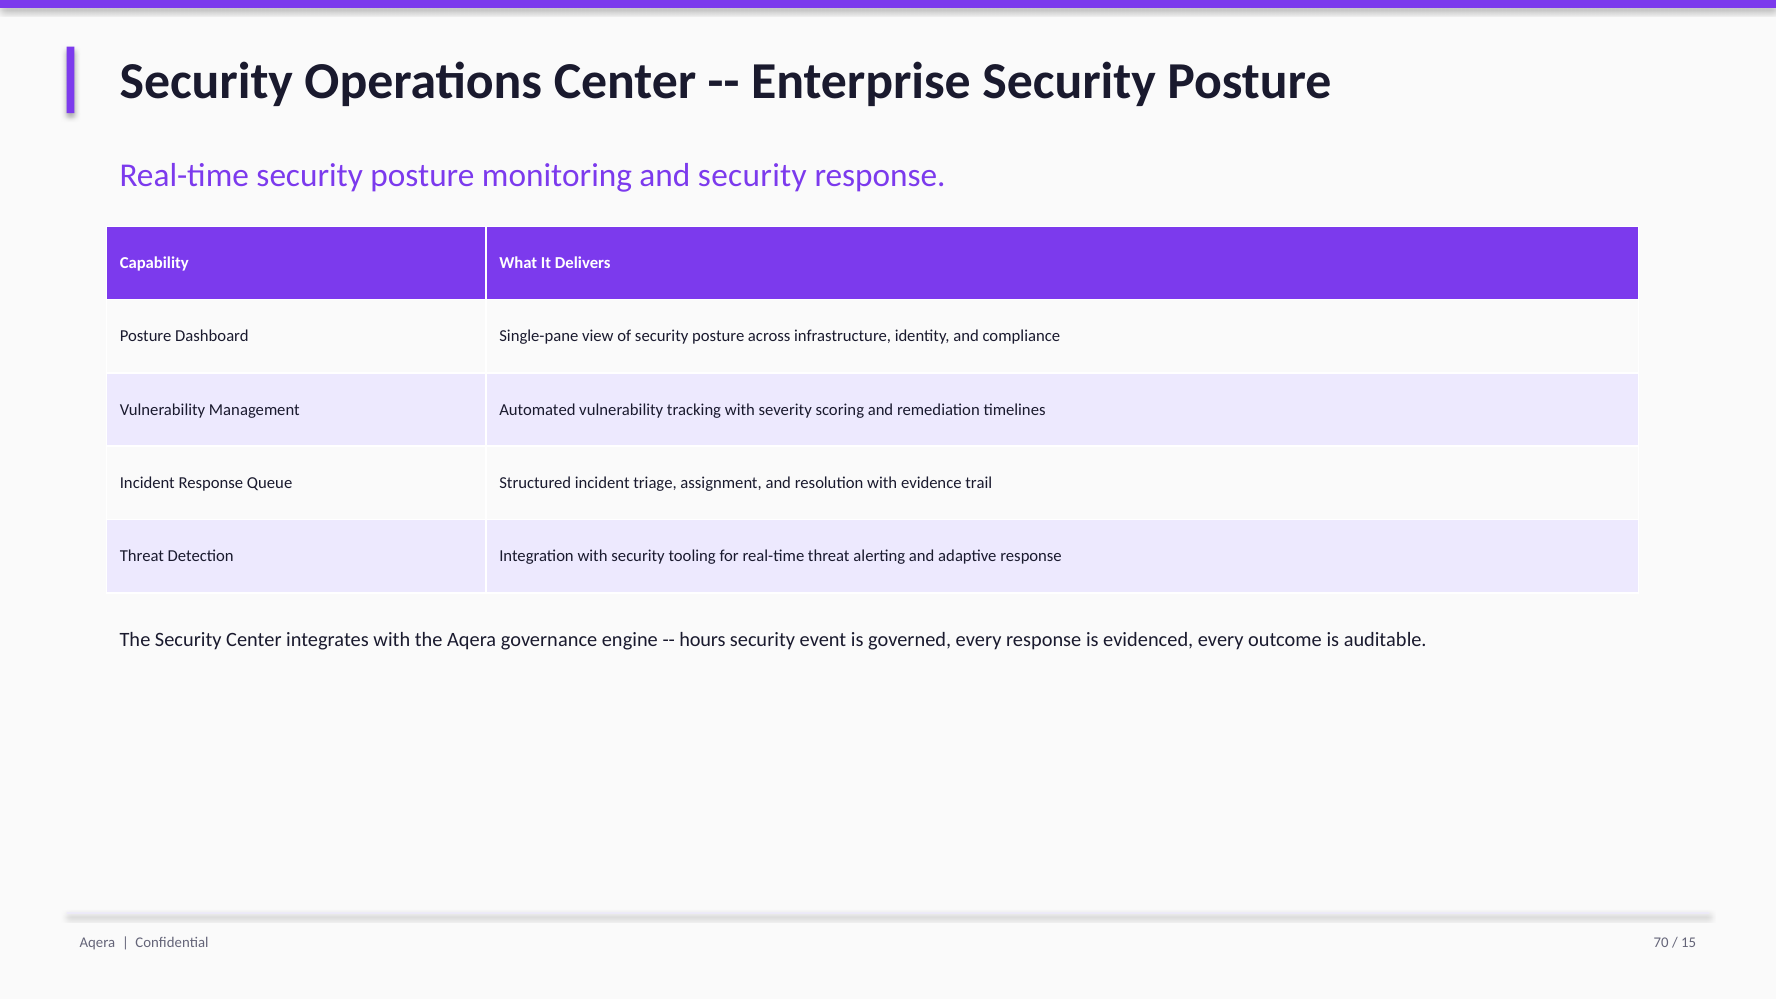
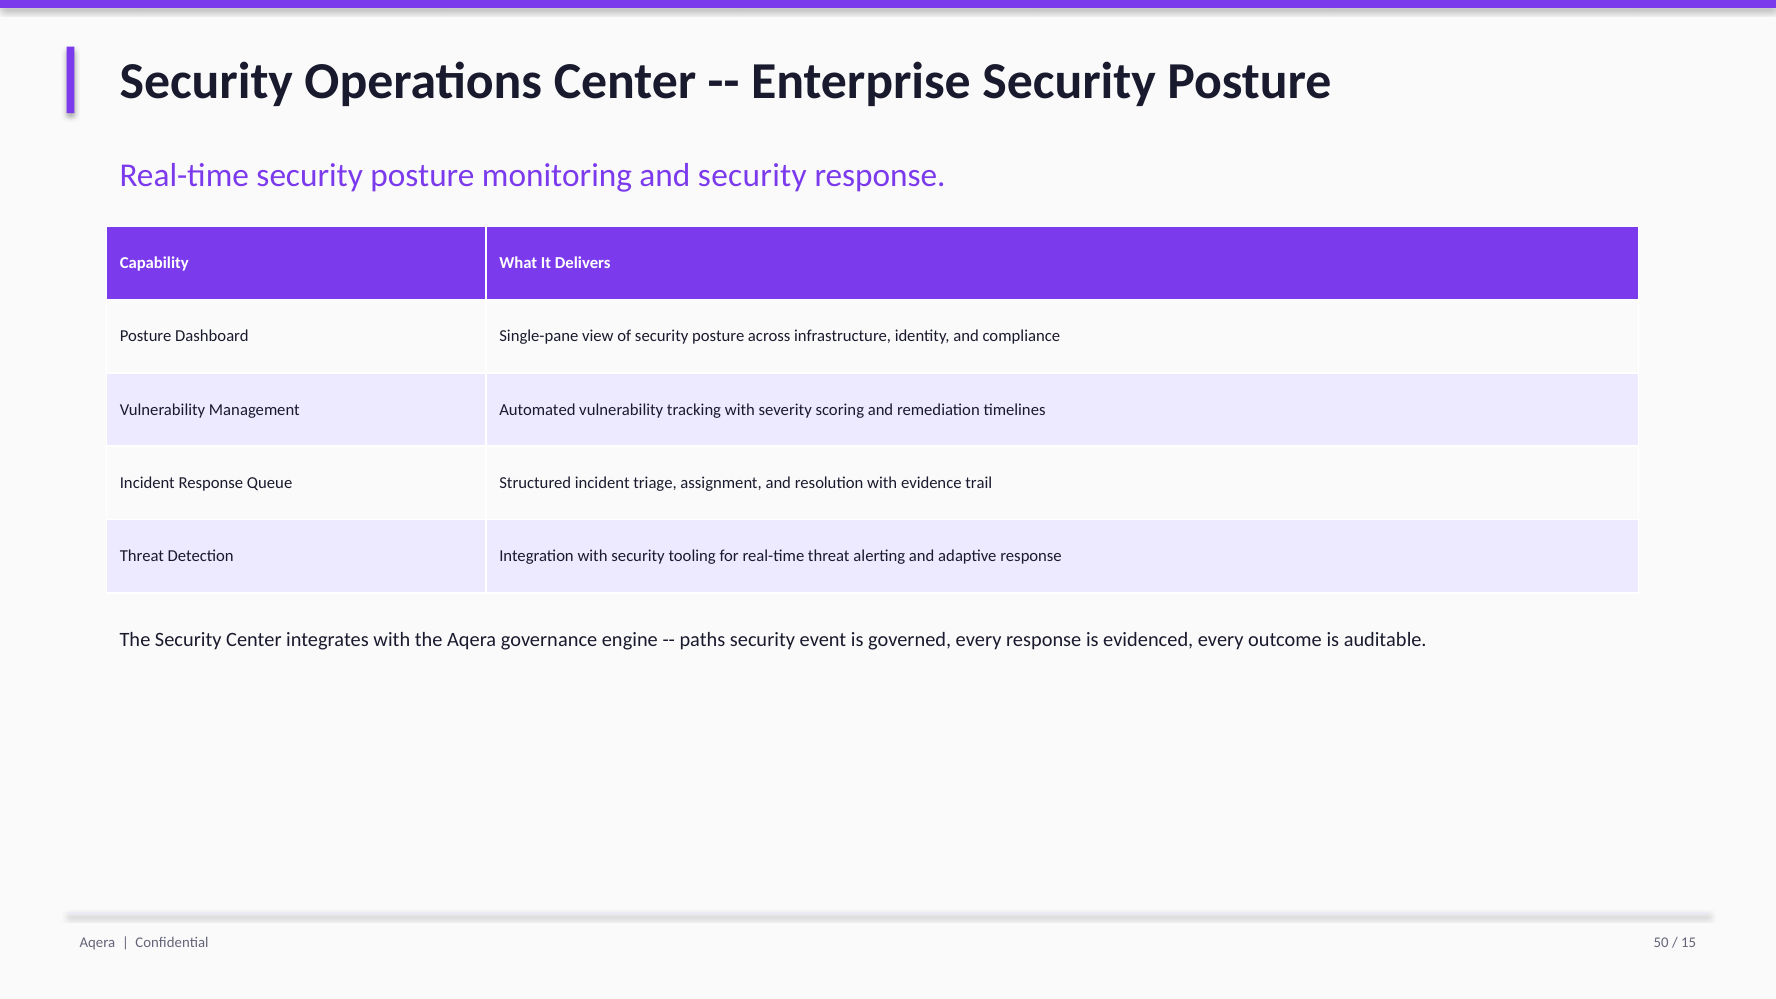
hours: hours -> paths
70: 70 -> 50
